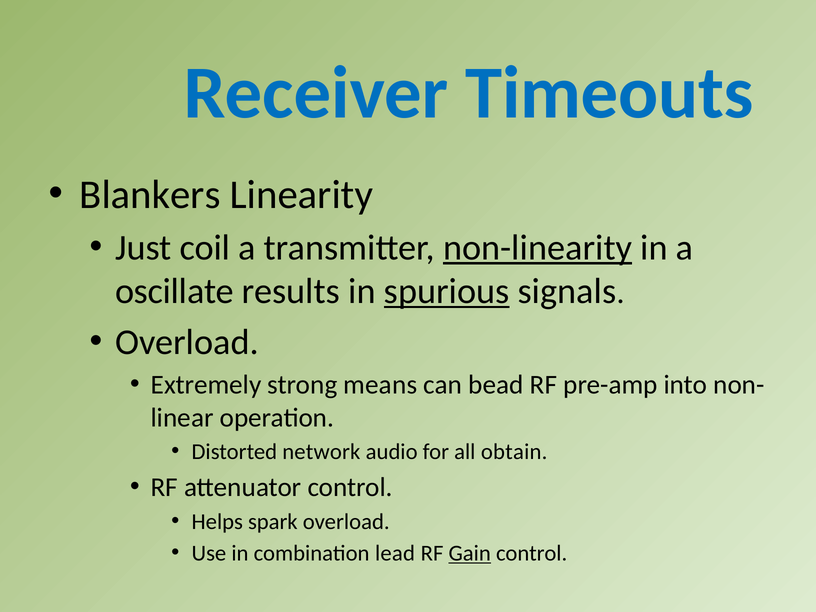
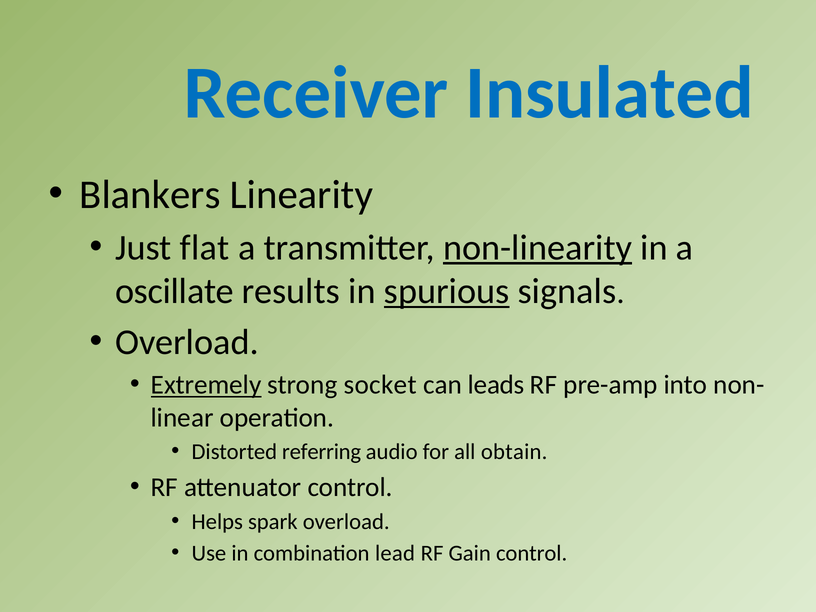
Timeouts: Timeouts -> Insulated
coil: coil -> flat
Extremely underline: none -> present
means: means -> socket
bead: bead -> leads
network: network -> referring
Gain underline: present -> none
